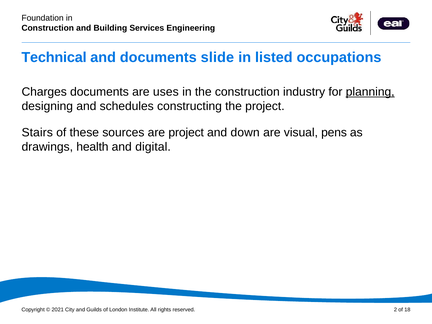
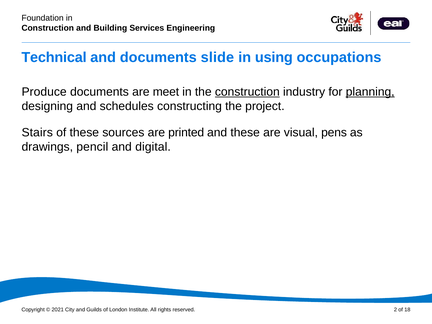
listed: listed -> using
Charges: Charges -> Produce
uses: uses -> meet
construction at (247, 92) underline: none -> present
are project: project -> printed
and down: down -> these
health: health -> pencil
